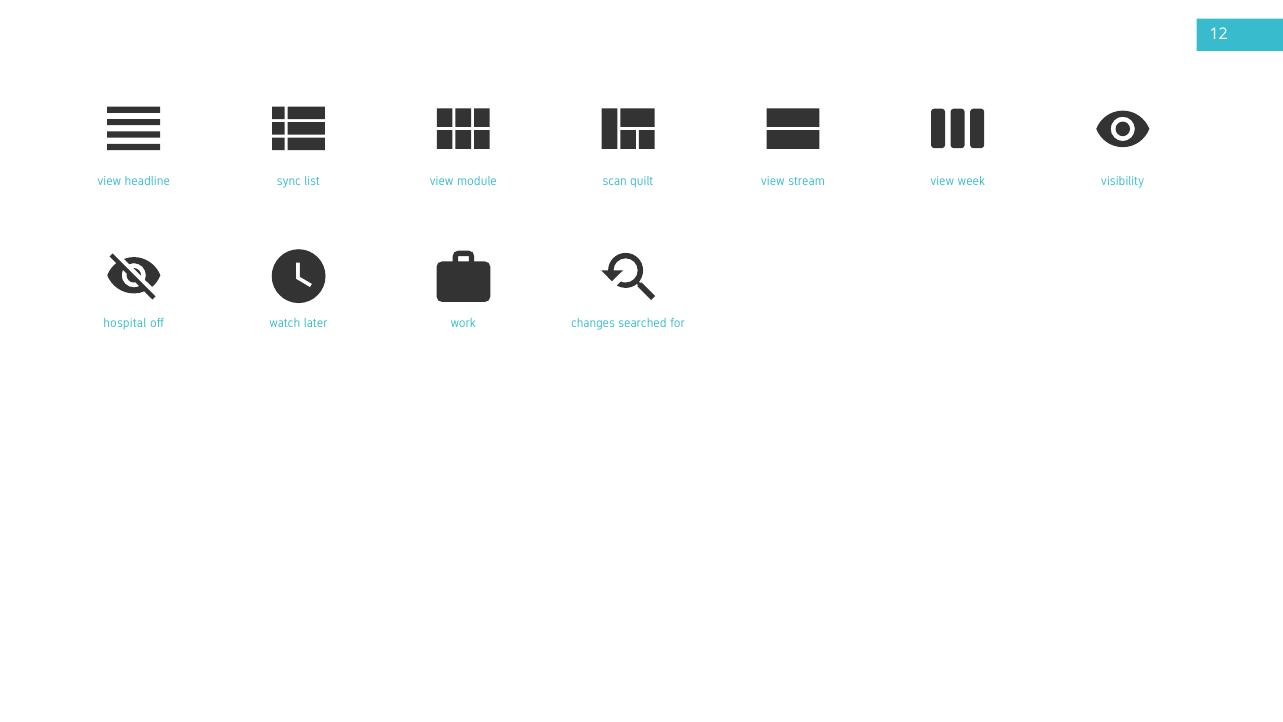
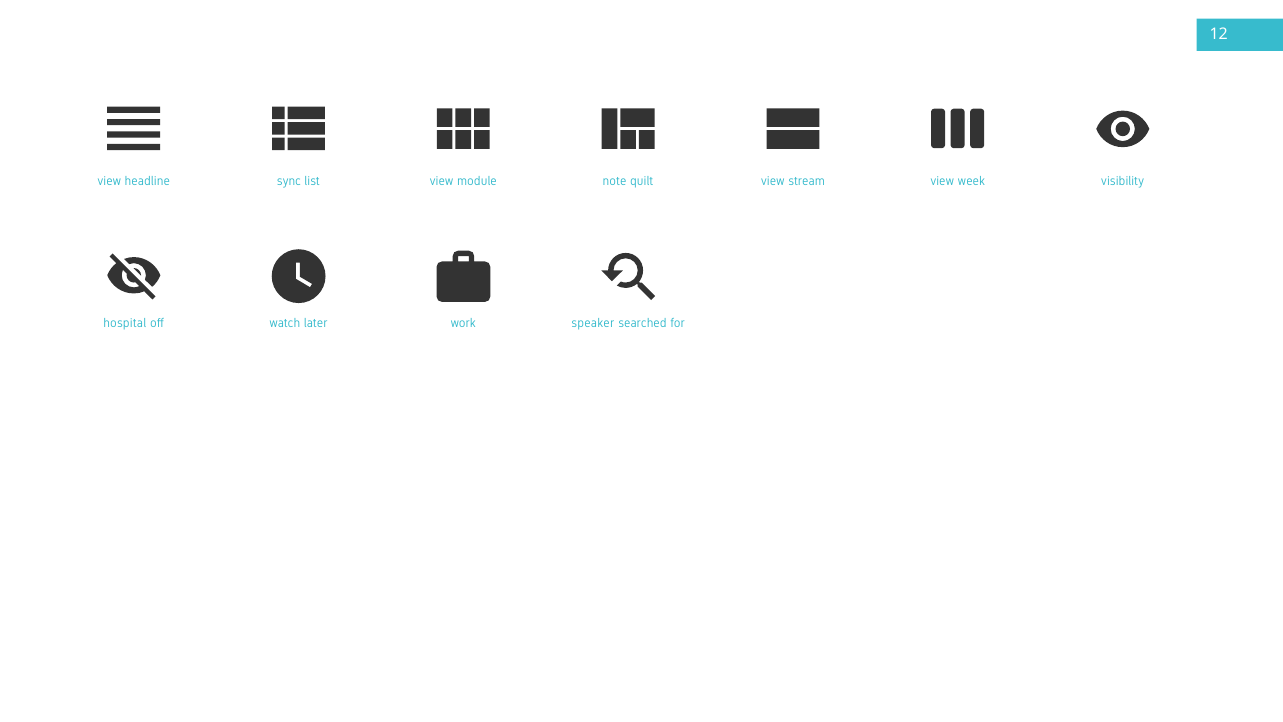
scan: scan -> note
changes: changes -> speaker
